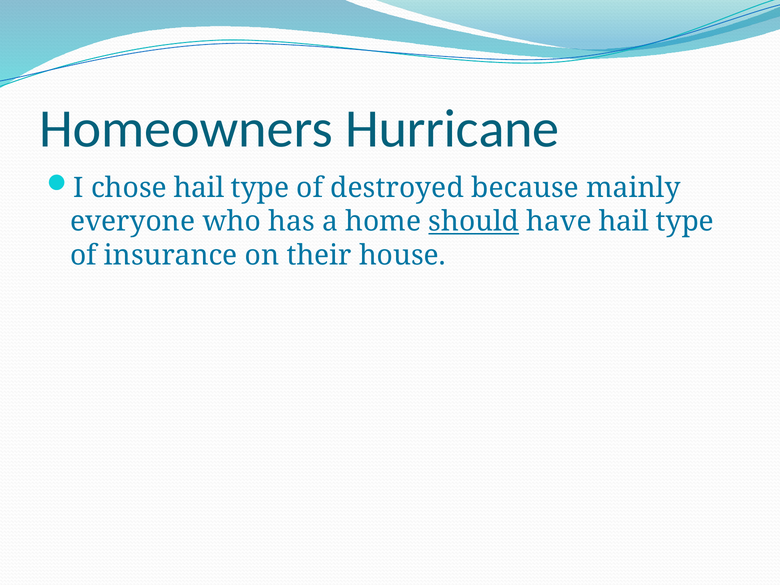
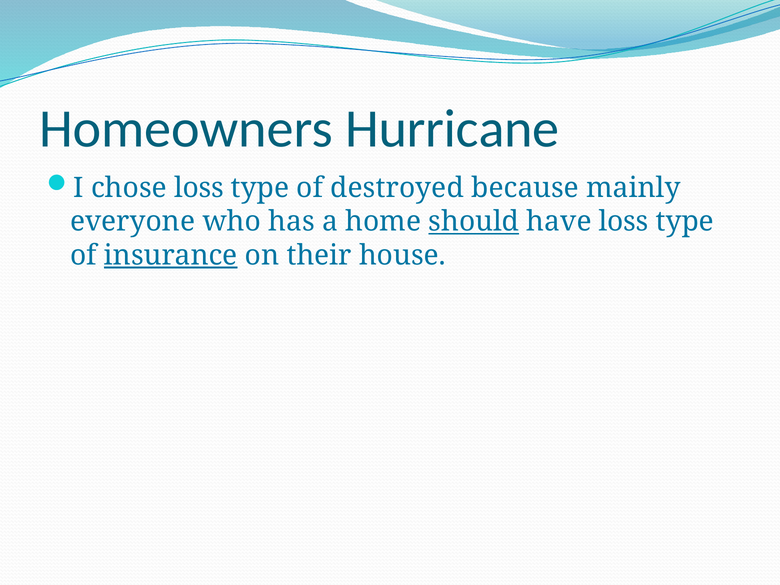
chose hail: hail -> loss
have hail: hail -> loss
insurance underline: none -> present
